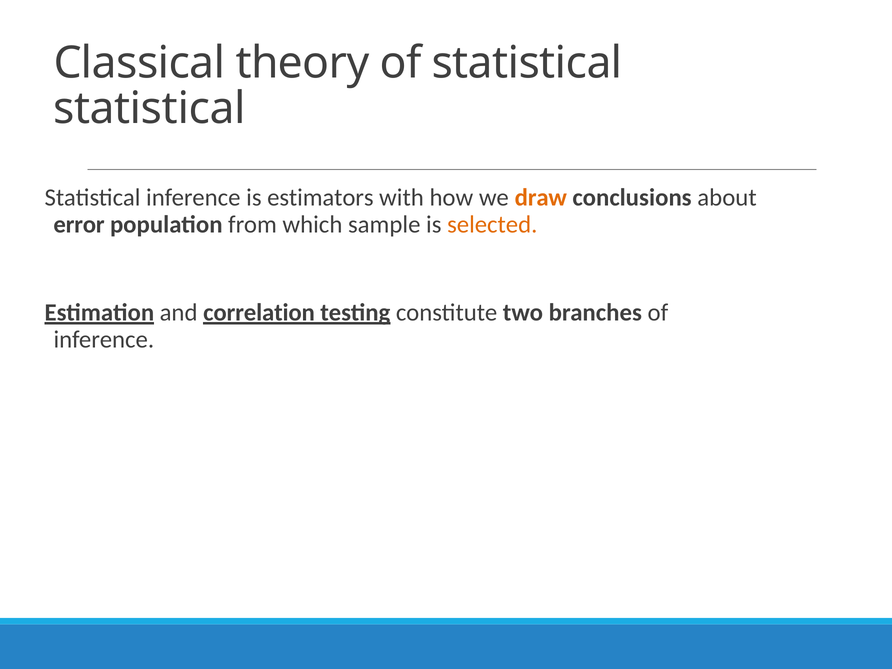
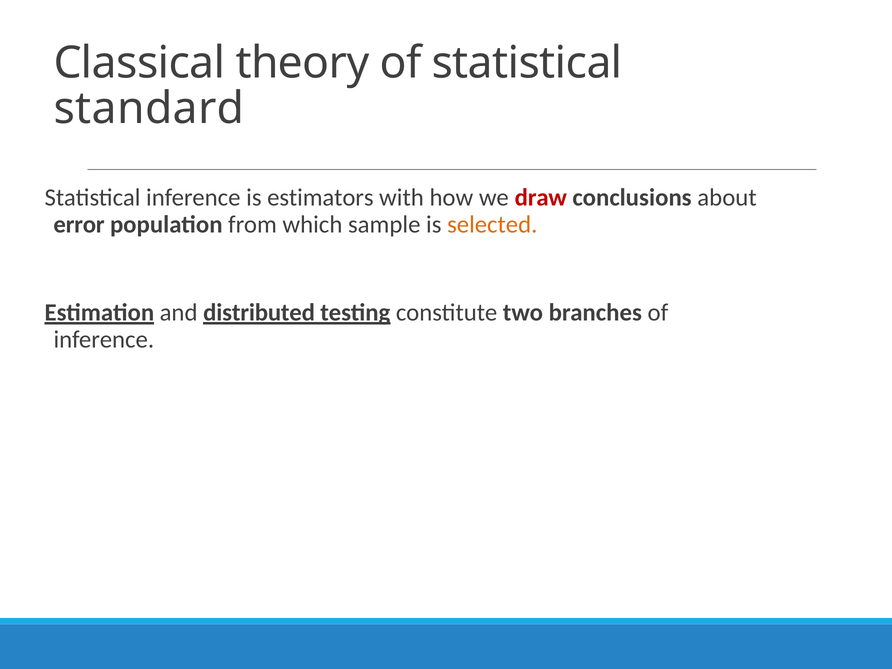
statistical at (149, 108): statistical -> standard
draw colour: orange -> red
correlation: correlation -> distributed
